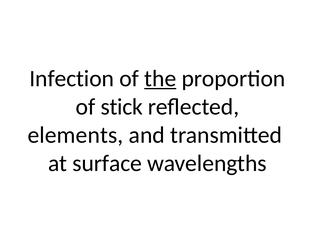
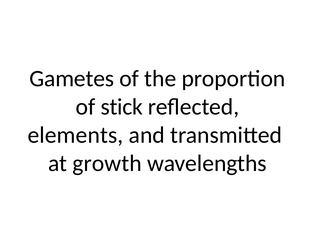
Infection: Infection -> Gametes
the underline: present -> none
surface: surface -> growth
